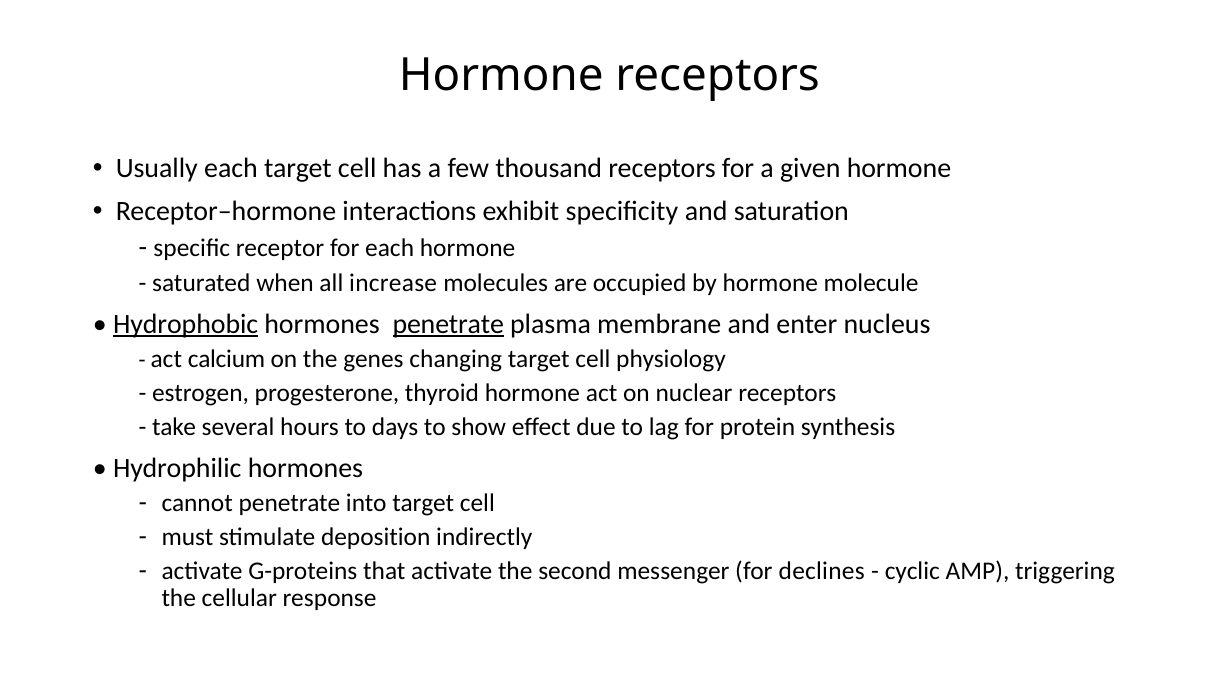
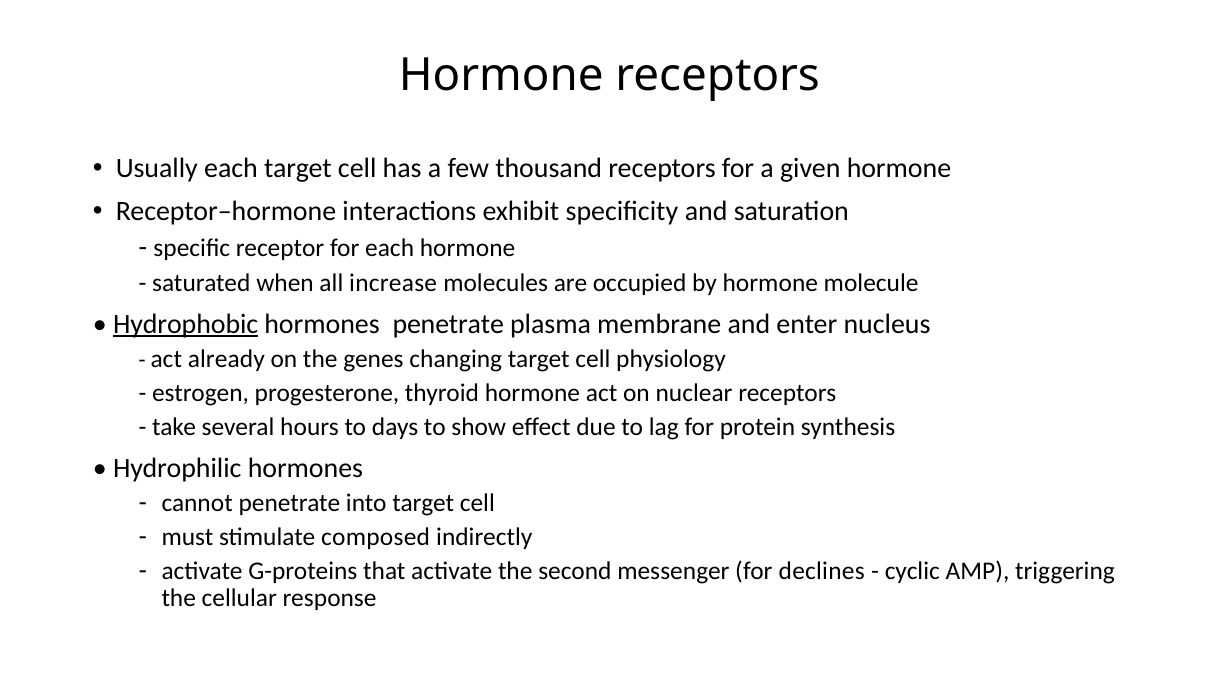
penetrate at (448, 324) underline: present -> none
calcium: calcium -> already
deposition: deposition -> composed
